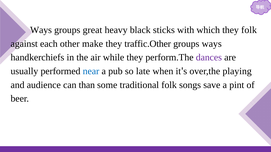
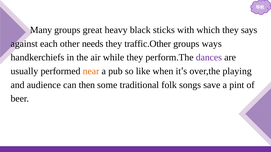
Ways at (41, 30): Ways -> Many
they folk: folk -> says
make: make -> needs
near colour: blue -> orange
late: late -> like
than: than -> then
